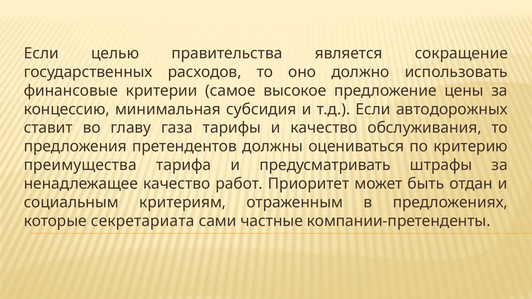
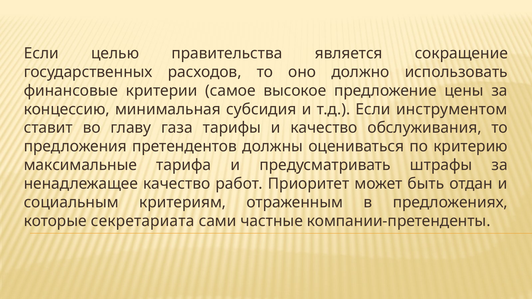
автодорожных: автодорожных -> инструментом
преимущества: преимущества -> максимальные
